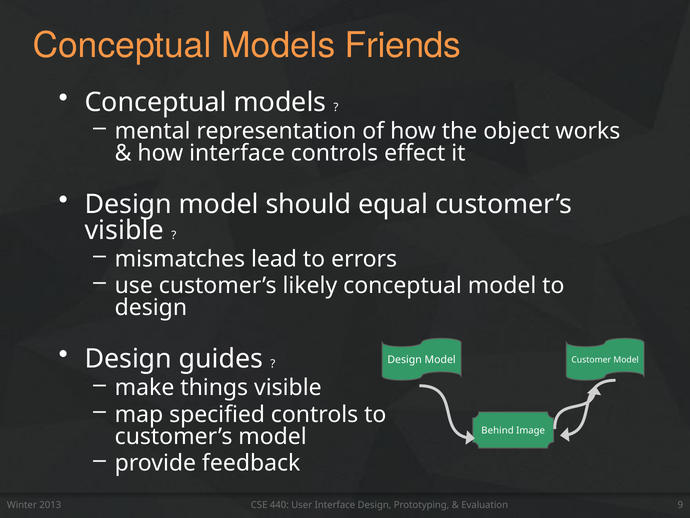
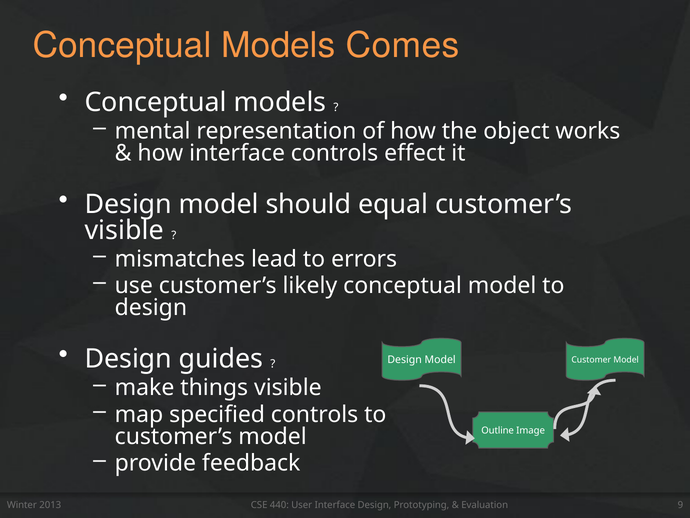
Friends: Friends -> Comes
Behind: Behind -> Outline
